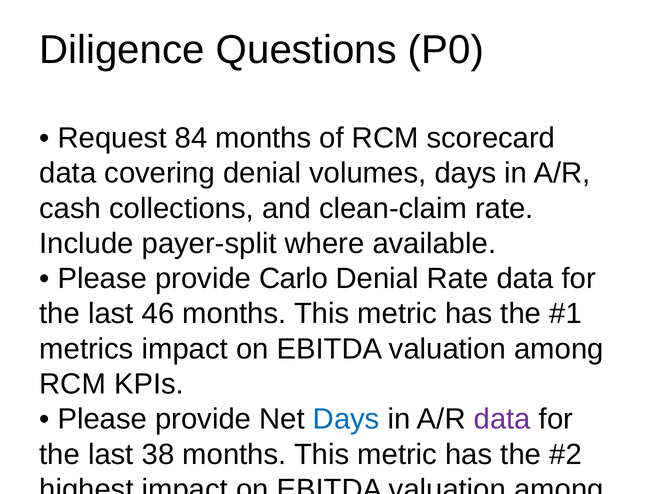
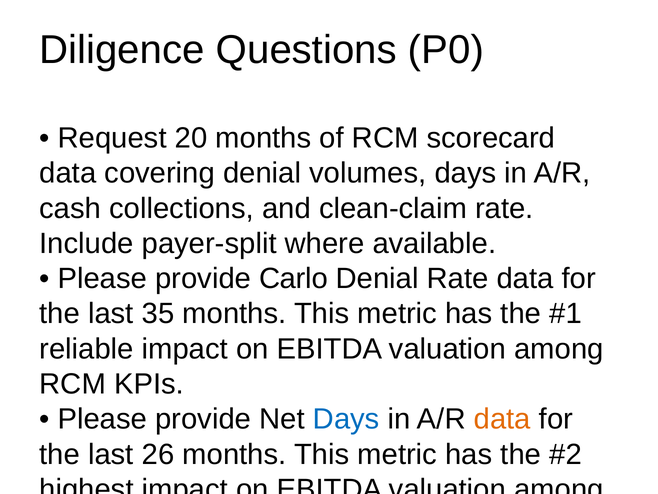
84: 84 -> 20
46: 46 -> 35
metrics: metrics -> reliable
data at (502, 419) colour: purple -> orange
38: 38 -> 26
